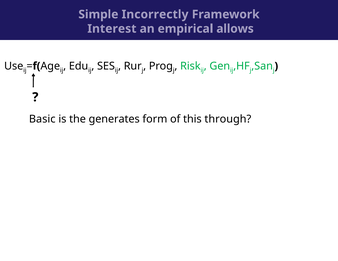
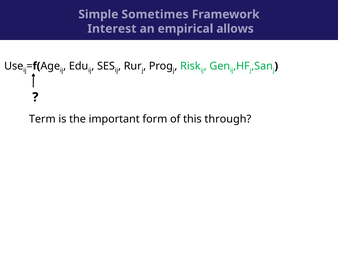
Incorrectly: Incorrectly -> Sometimes
Basic: Basic -> Term
generates: generates -> important
